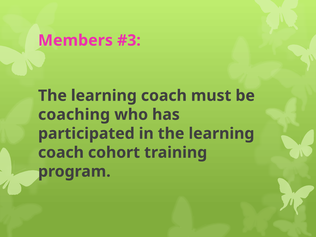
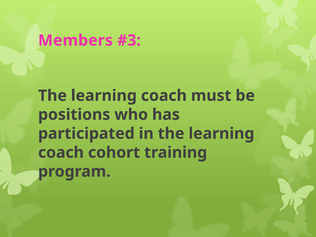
coaching: coaching -> positions
